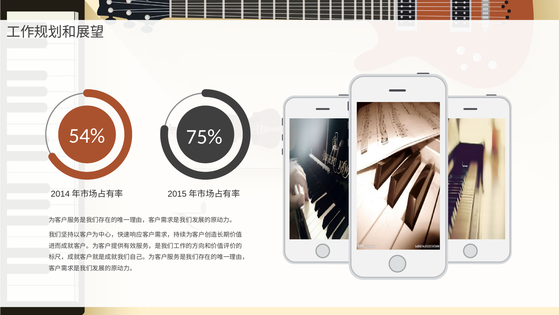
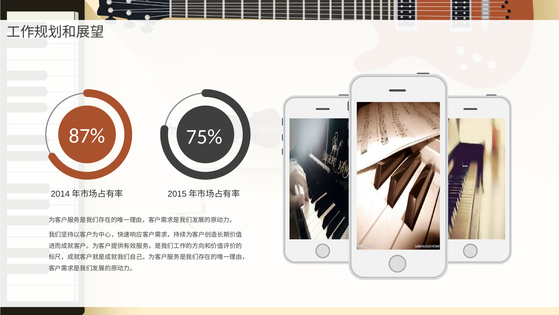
54%: 54% -> 87%
